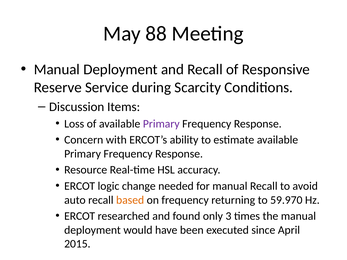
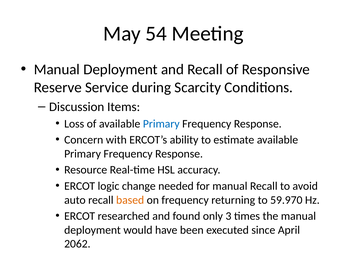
88: 88 -> 54
Primary at (161, 124) colour: purple -> blue
2015: 2015 -> 2062
